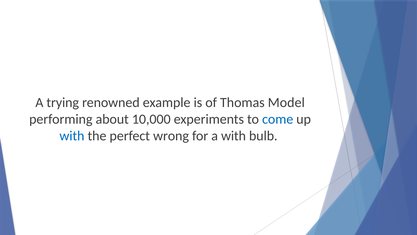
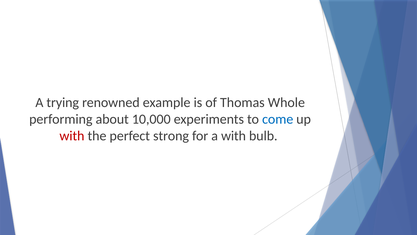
Model: Model -> Whole
with at (72, 136) colour: blue -> red
wrong: wrong -> strong
